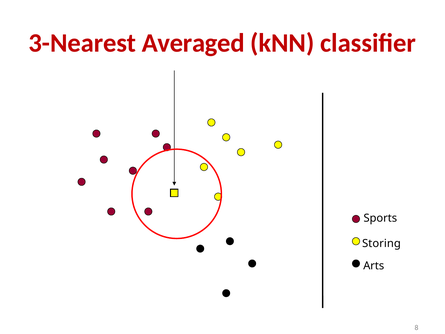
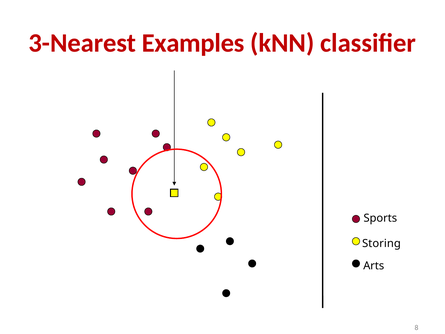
Averaged: Averaged -> Examples
